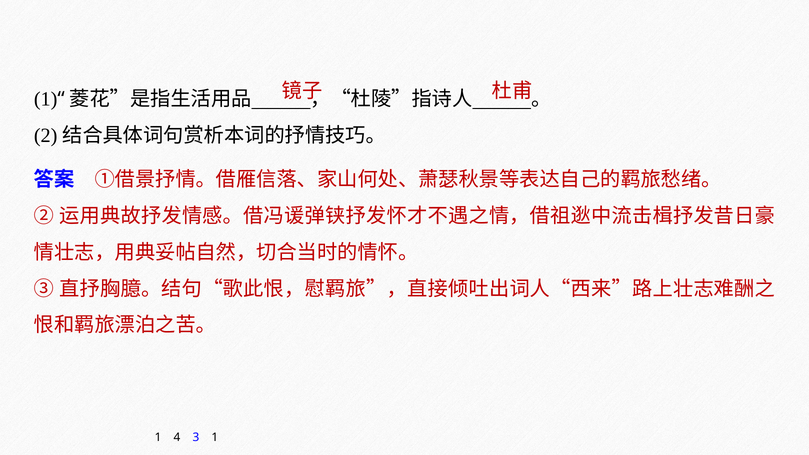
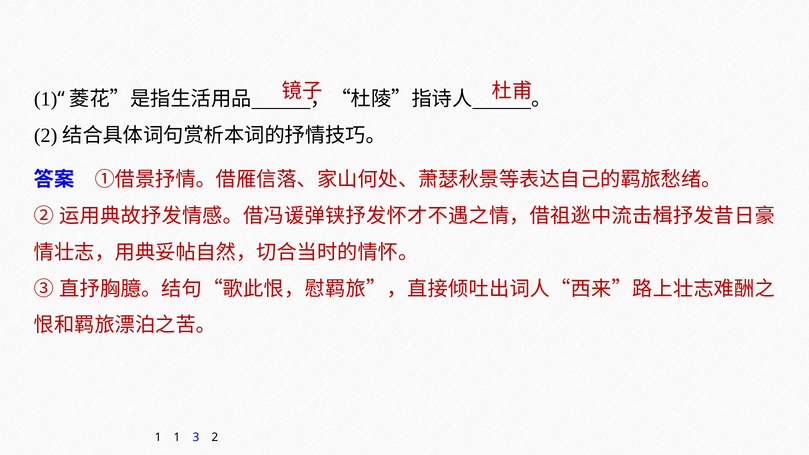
1 4: 4 -> 1
3 1: 1 -> 2
